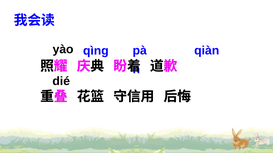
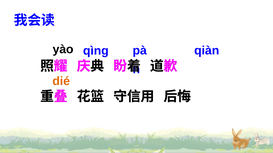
dié colour: black -> orange
